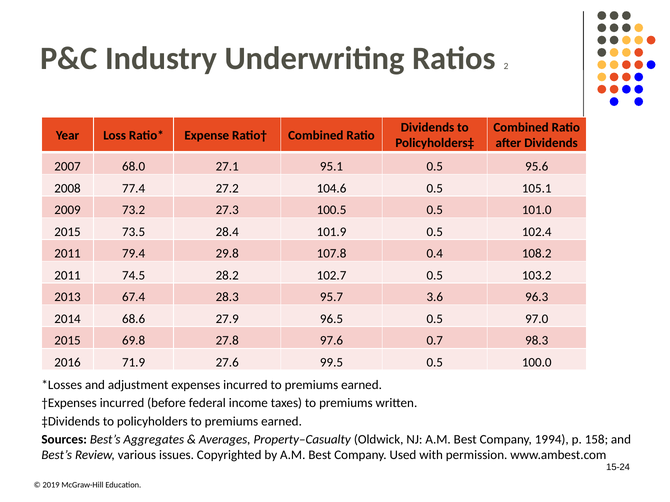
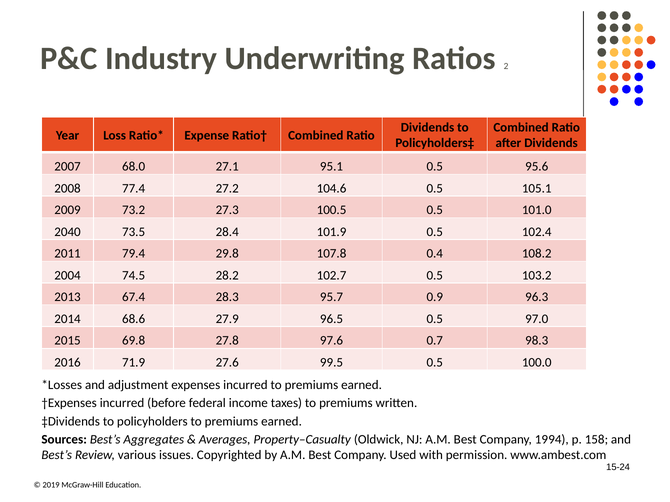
2015 at (68, 232): 2015 -> 2040
2011 at (68, 276): 2011 -> 2004
3.6: 3.6 -> 0.9
